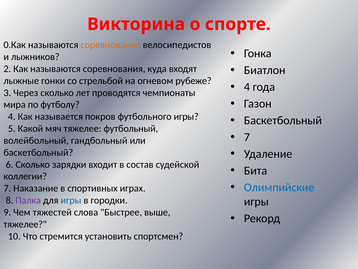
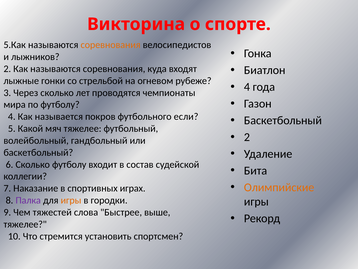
0.Как: 0.Как -> 5.Как
футбольного игры: игры -> если
7 at (247, 137): 7 -> 2
Сколько зарядки: зарядки -> футболу
Олимпийские colour: blue -> orange
игры at (71, 200) colour: blue -> orange
